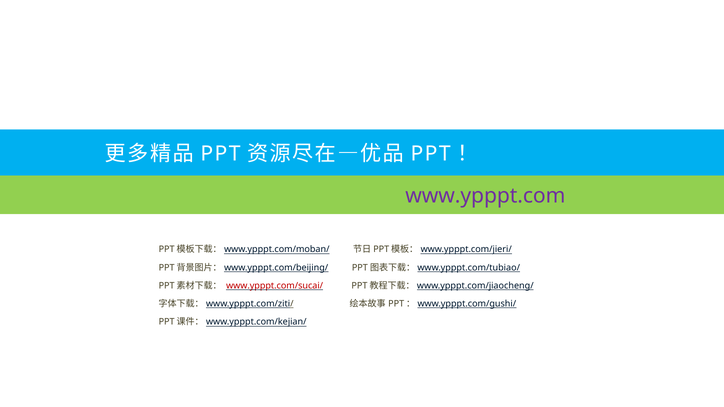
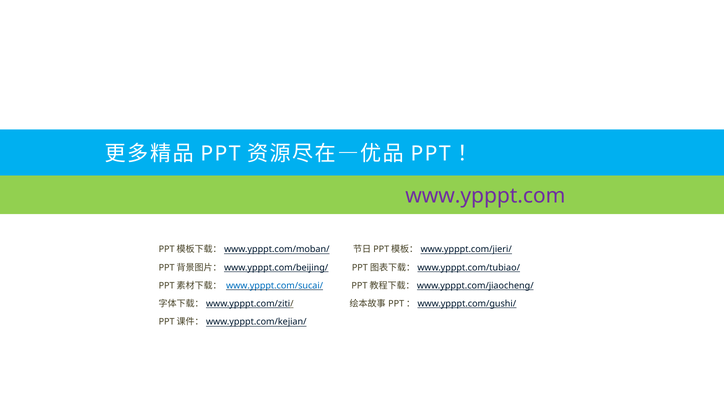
www.ypppt.com/sucai/ colour: red -> blue
